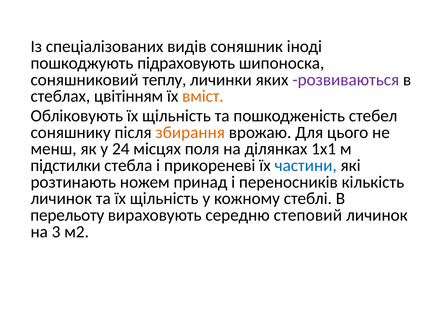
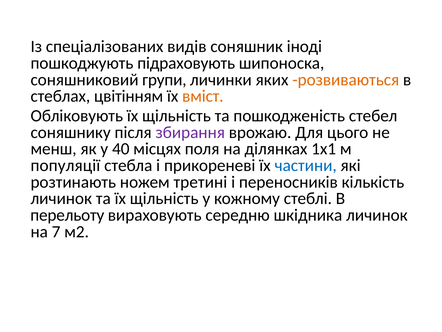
теплу: теплу -> групи
розвиваються colour: purple -> orange
збирання colour: orange -> purple
24: 24 -> 40
підстилки: підстилки -> популяції
принад: принад -> третині
степовий: степовий -> шкідника
3: 3 -> 7
